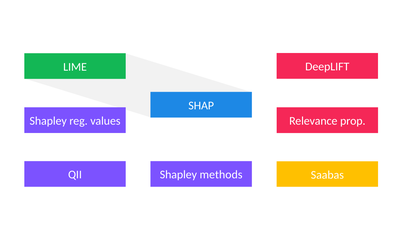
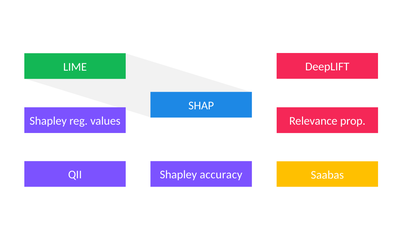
methods: methods -> accuracy
